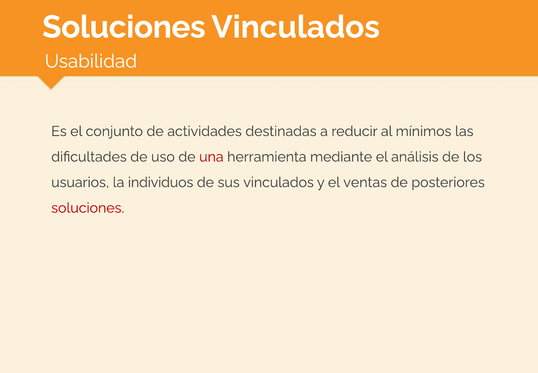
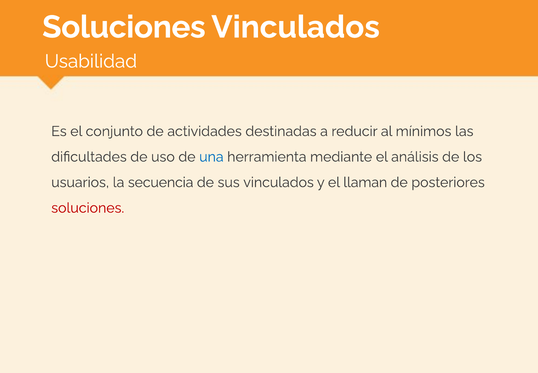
una colour: red -> blue
individuos: individuos -> secuencia
ventas: ventas -> llaman
